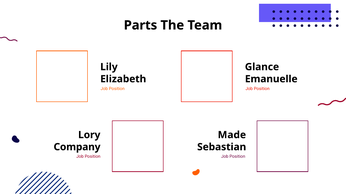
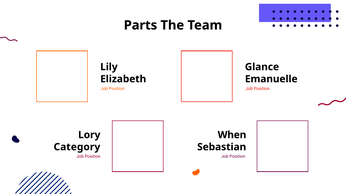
Made: Made -> When
Company: Company -> Category
